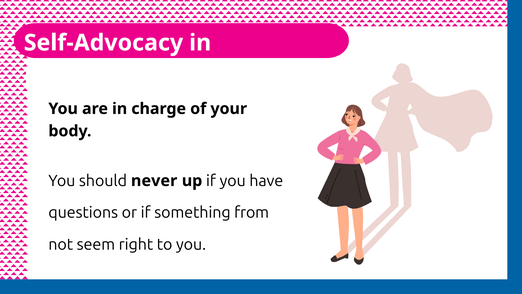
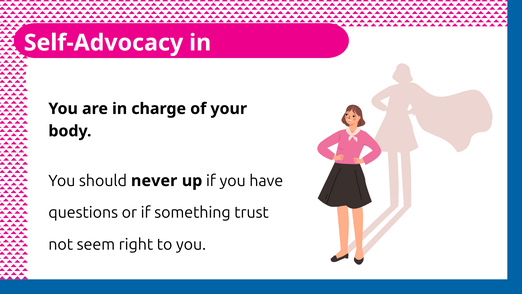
from: from -> trust
